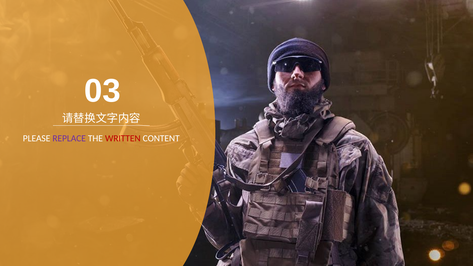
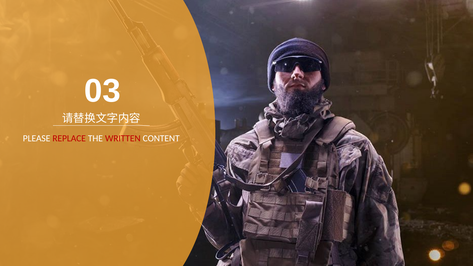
REPLACE colour: purple -> red
